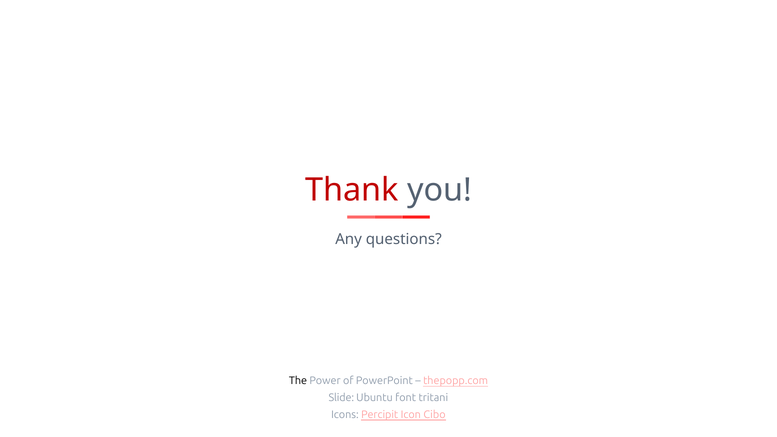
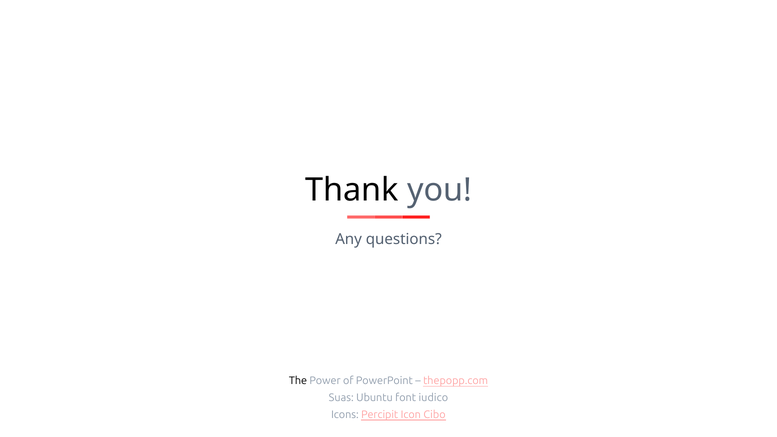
Thank colour: red -> black
Slide: Slide -> Suas
tritani: tritani -> iudico
